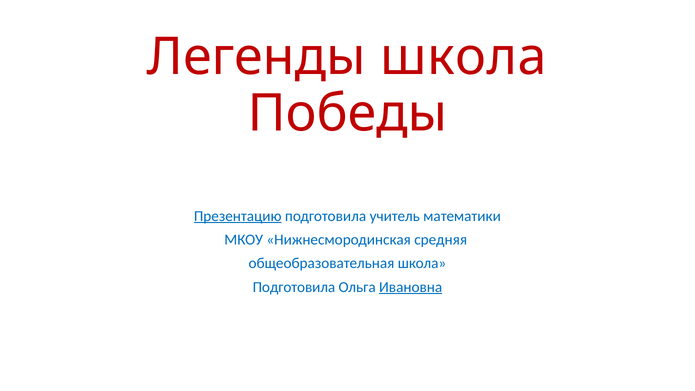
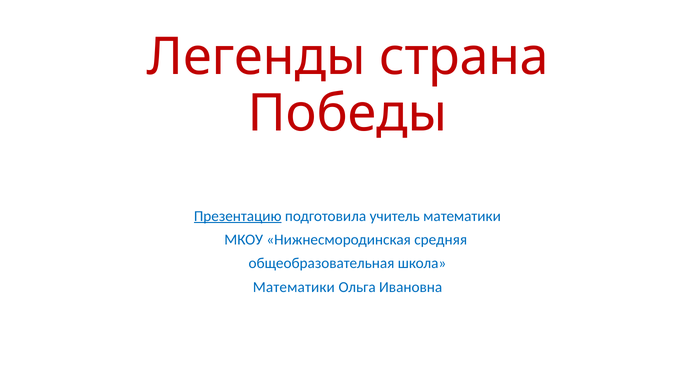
Легенды школа: школа -> страна
Подготовила at (294, 287): Подготовила -> Математики
Ивановна underline: present -> none
